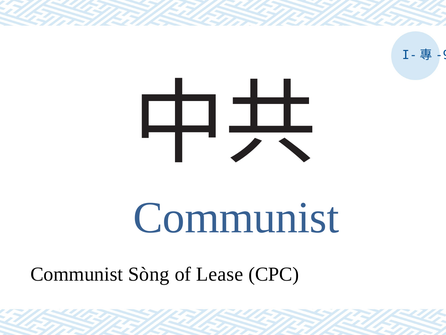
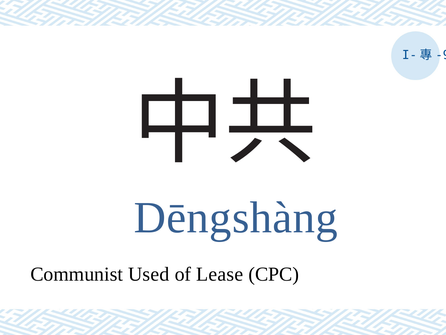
Communist at (236, 217): Communist -> Dēngshàng
Sòng: Sòng -> Used
